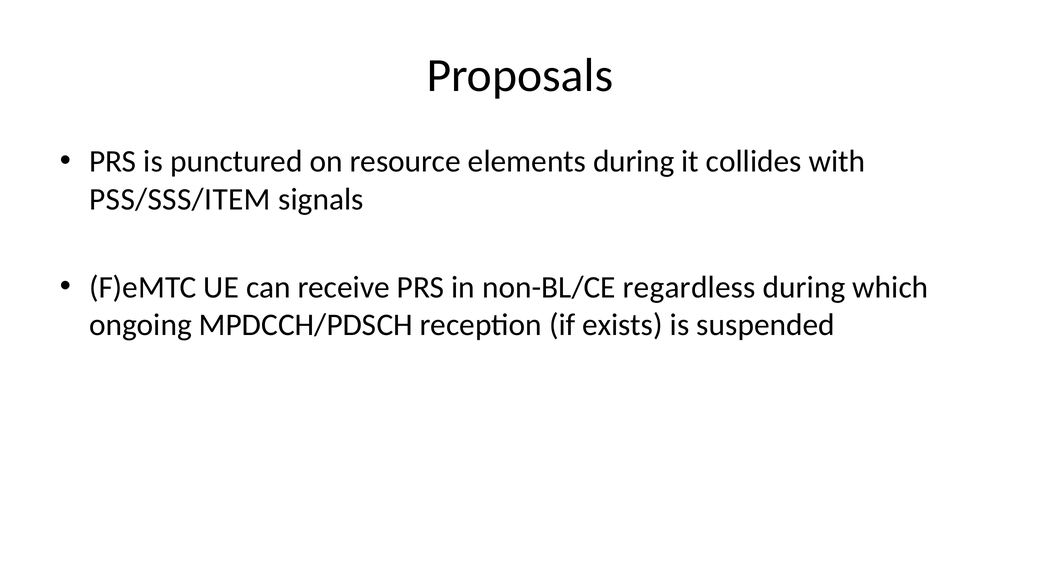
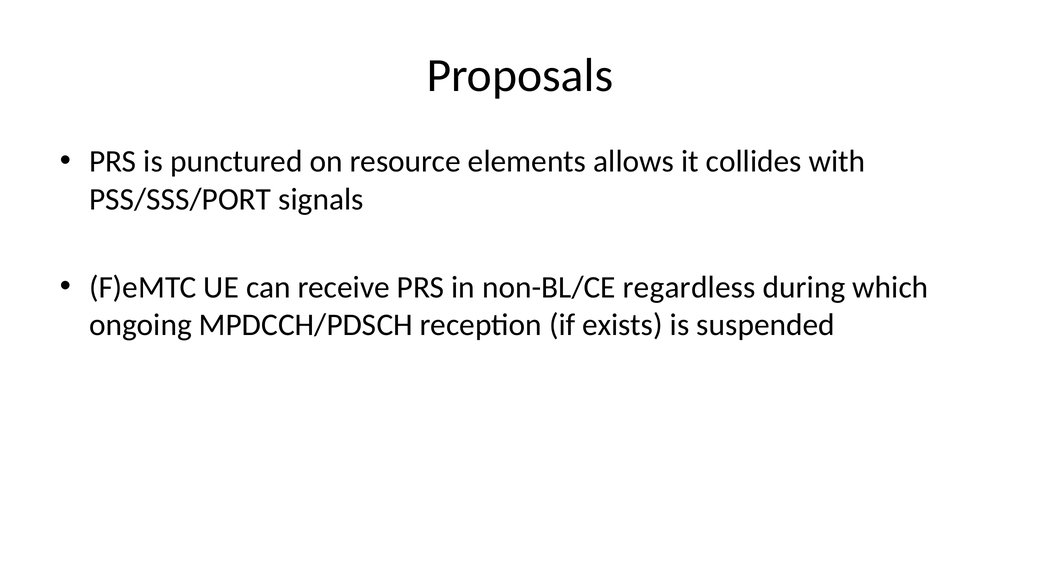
elements during: during -> allows
PSS/SSS/ITEM: PSS/SSS/ITEM -> PSS/SSS/PORT
